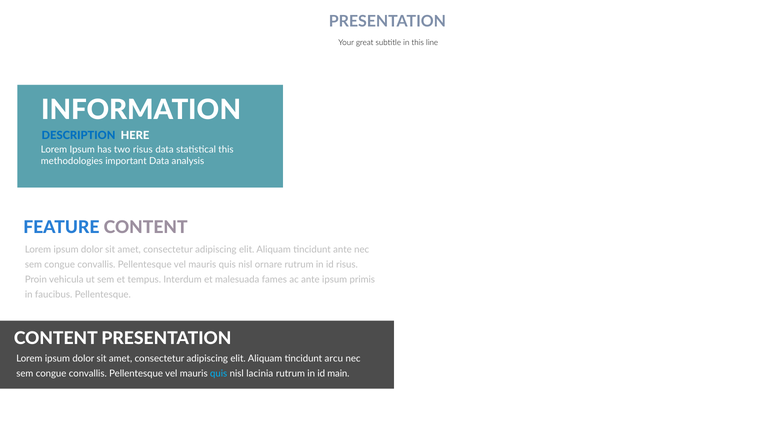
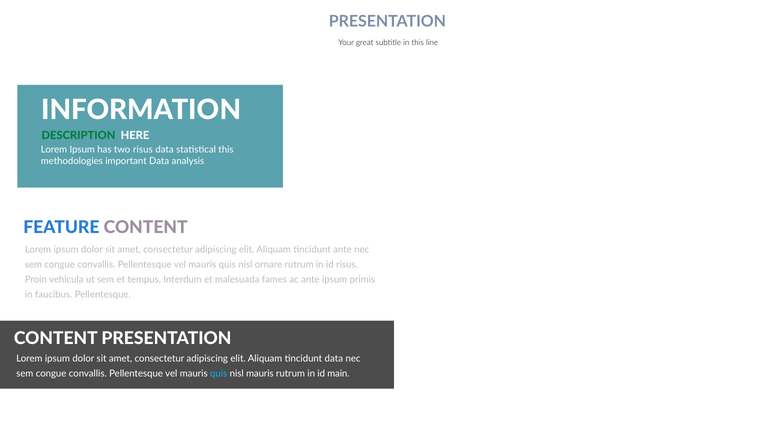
DESCRIPTION colour: blue -> green
tincidunt arcu: arcu -> data
nisl lacinia: lacinia -> mauris
